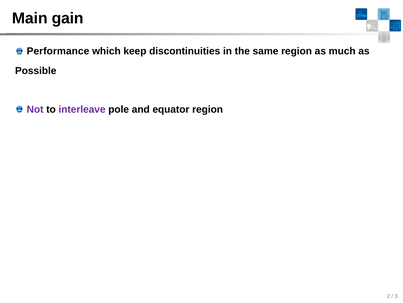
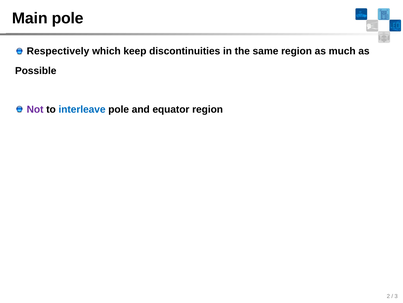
Main gain: gain -> pole
Performance: Performance -> Respectively
interleave colour: purple -> blue
